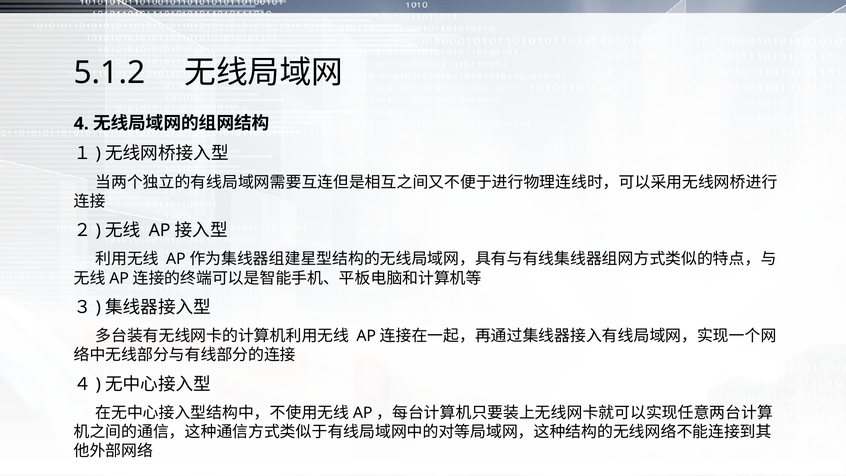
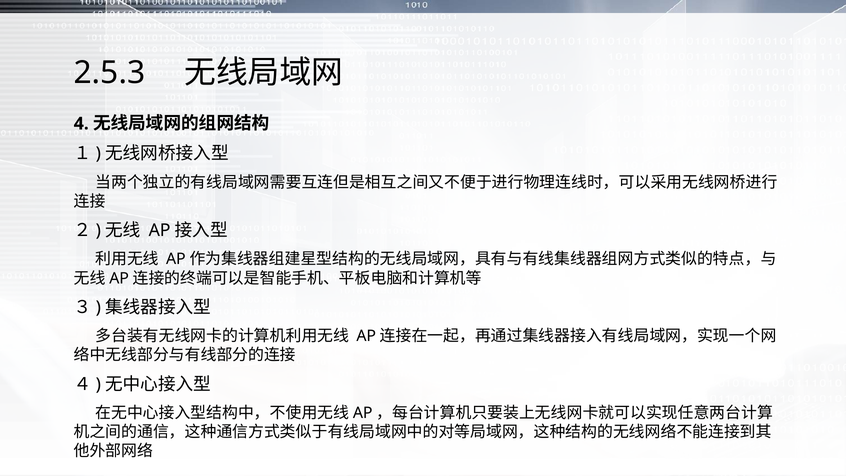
5.1.2: 5.1.2 -> 2.5.3
